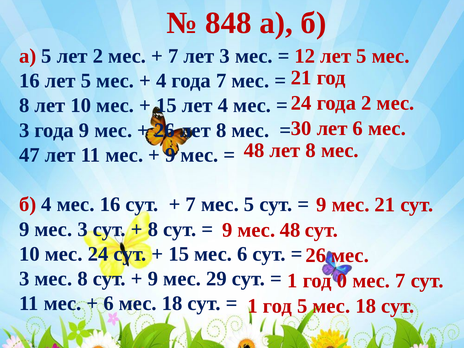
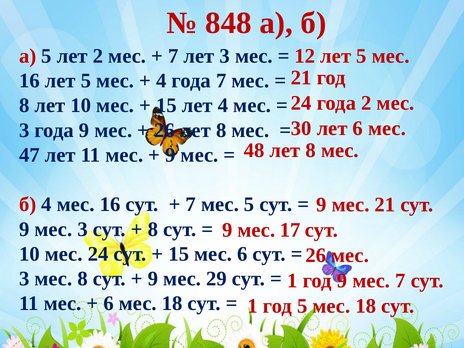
9 мес 48: 48 -> 17
год 0: 0 -> 9
